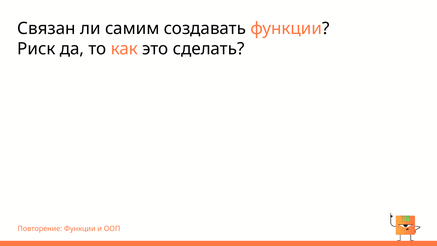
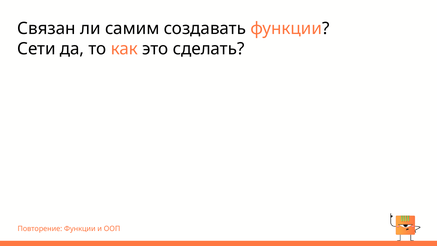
Риск: Риск -> Сети
